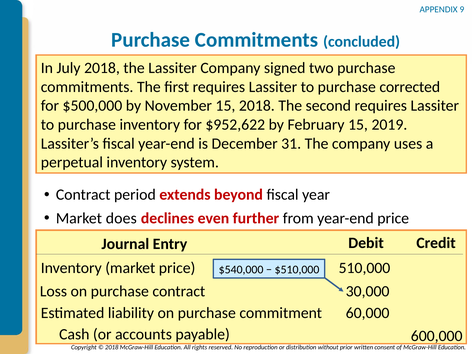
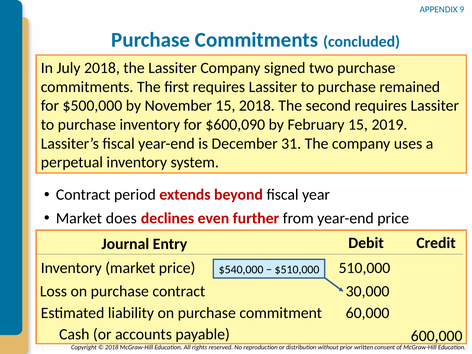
corrected: corrected -> remained
$952,622: $952,622 -> $600,090
